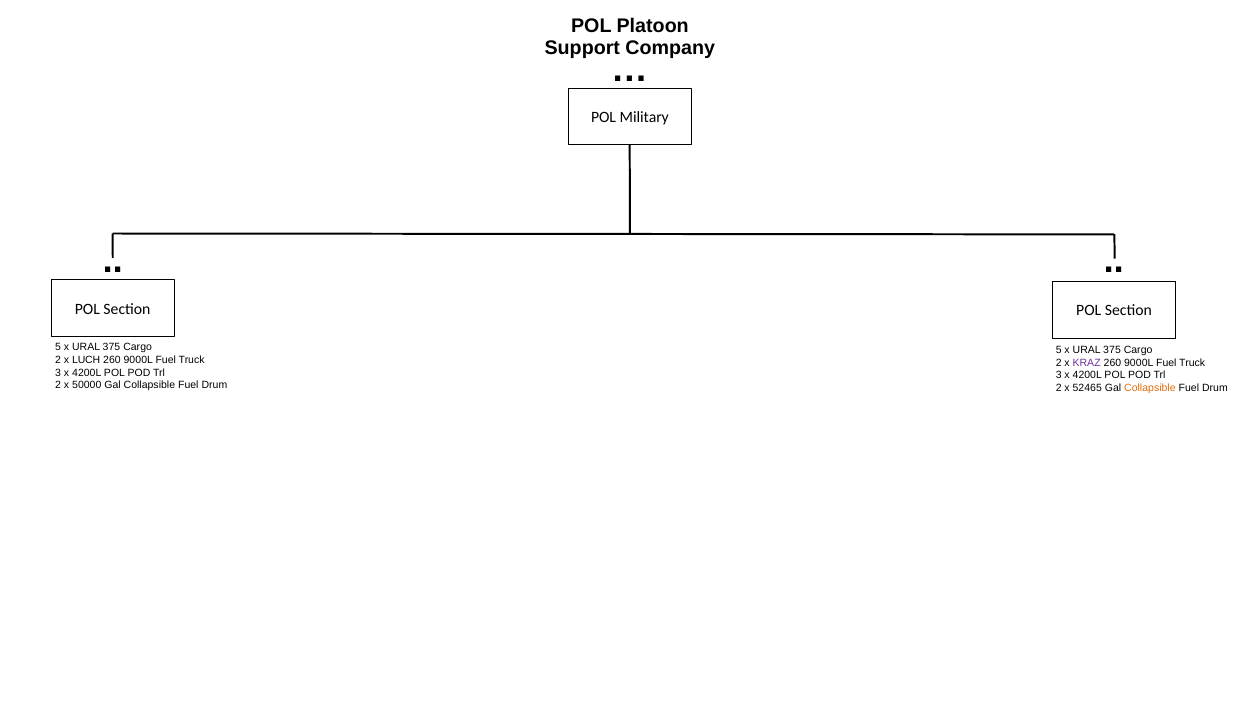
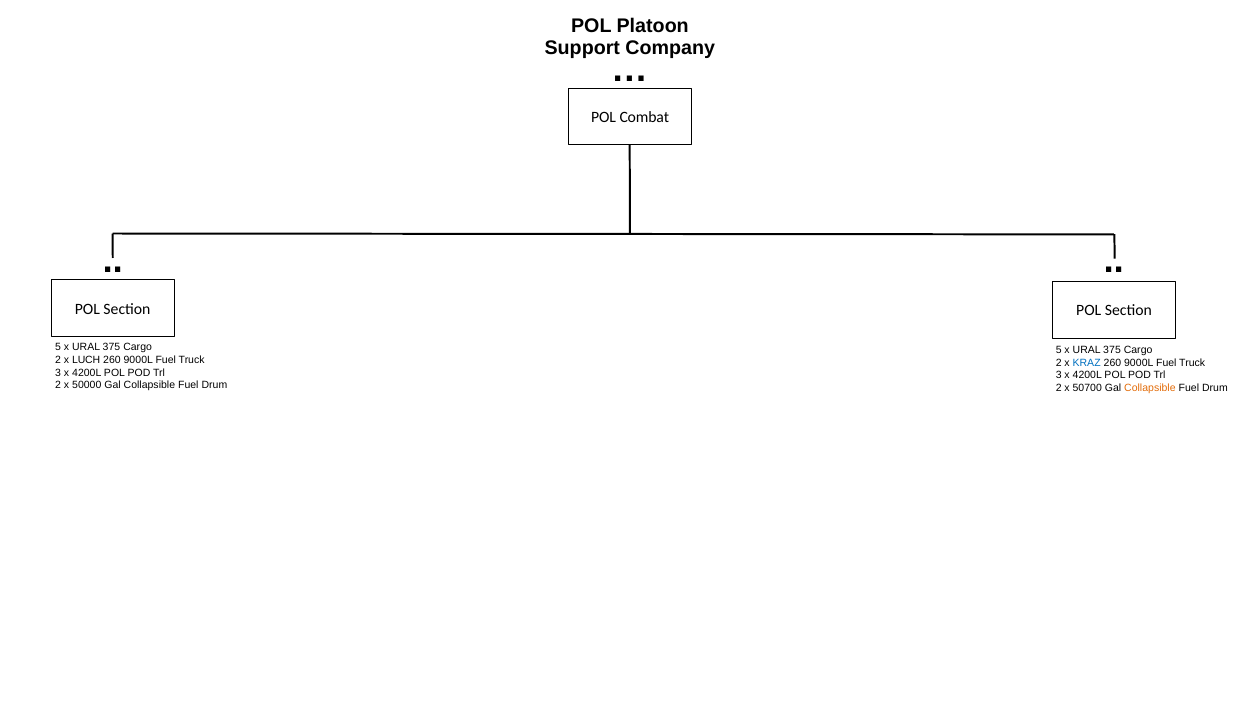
Military: Military -> Combat
KRAZ colour: purple -> blue
52465: 52465 -> 50700
